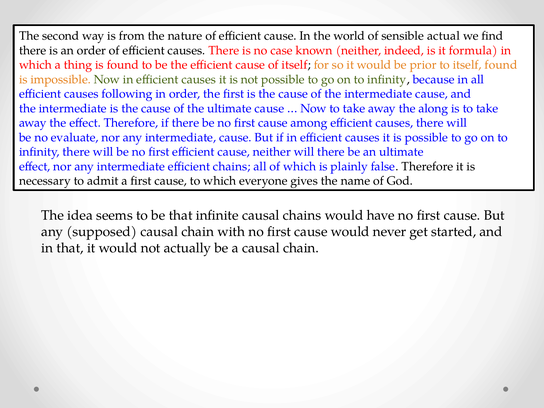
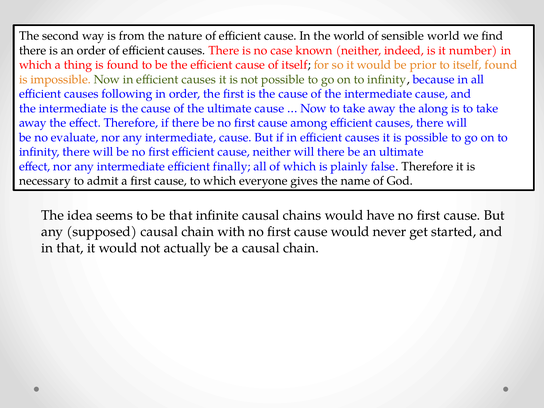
sensible actual: actual -> world
formula: formula -> number
efficient chains: chains -> finally
